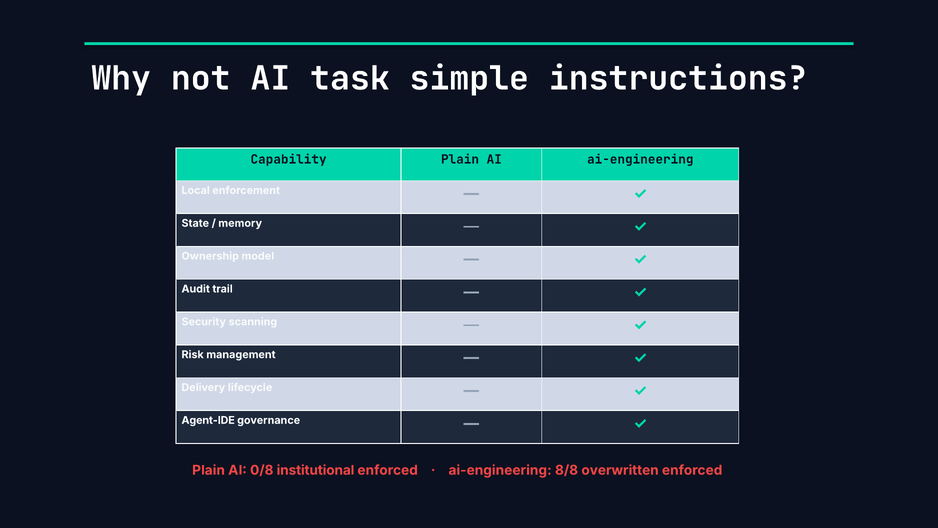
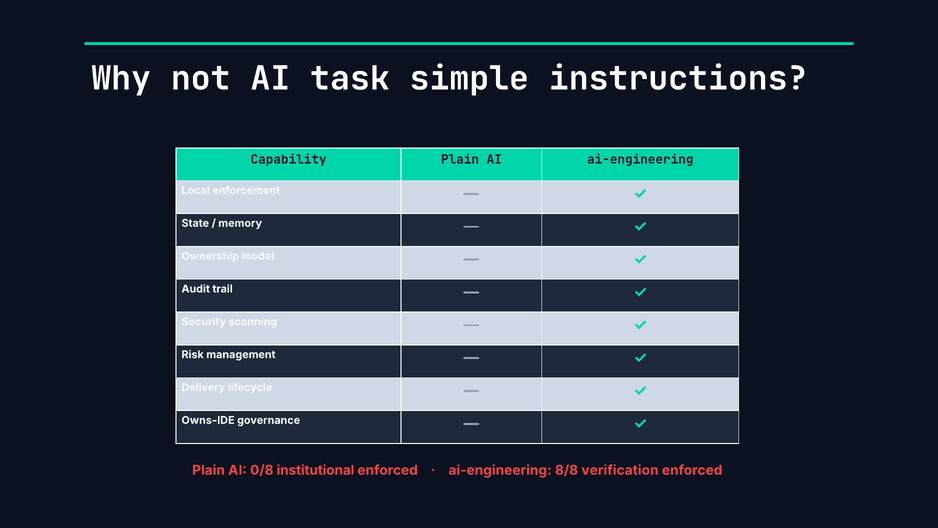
Agent-IDE: Agent-IDE -> Owns-IDE
overwritten: overwritten -> verification
